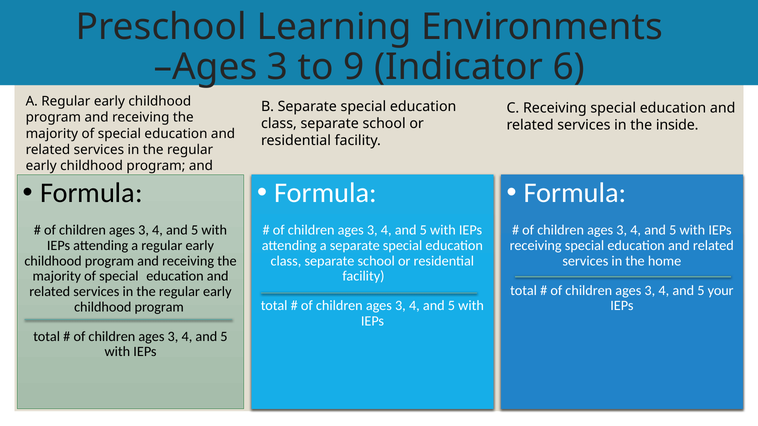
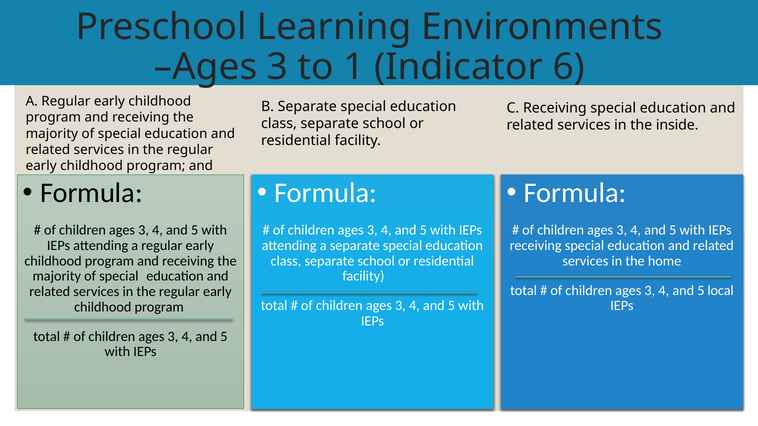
9: 9 -> 1
your: your -> local
